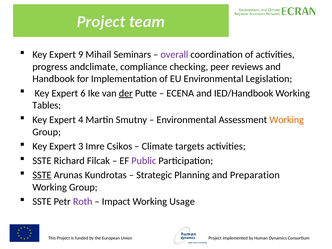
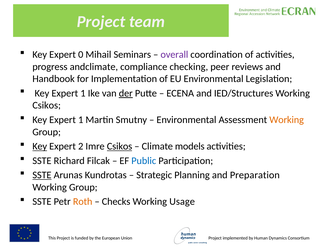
9: 9 -> 0
6 at (83, 93): 6 -> 1
IED/Handbook: IED/Handbook -> IED/Structures
Tables at (47, 105): Tables -> Csikos
4 at (81, 120): 4 -> 1
Key at (40, 146) underline: none -> present
3: 3 -> 2
Csikos at (120, 146) underline: none -> present
targets: targets -> models
Public colour: purple -> blue
Roth colour: purple -> orange
Impact: Impact -> Checks
